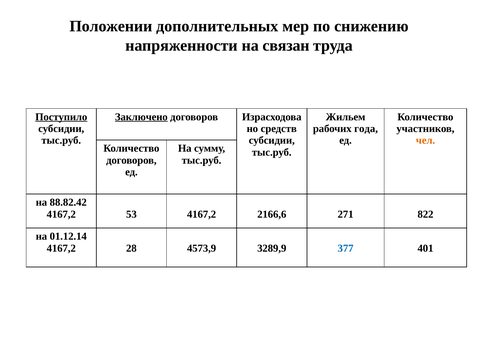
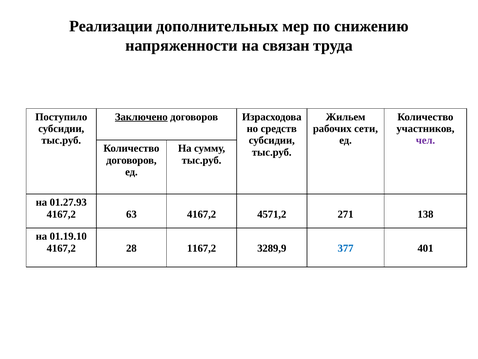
Положении: Положении -> Реализации
Поступило underline: present -> none
года: года -> сети
чел colour: orange -> purple
88.82.42: 88.82.42 -> 01.27.93
53: 53 -> 63
2166,6: 2166,6 -> 4571,2
822: 822 -> 138
01.12.14: 01.12.14 -> 01.19.10
4573,9: 4573,9 -> 1167,2
